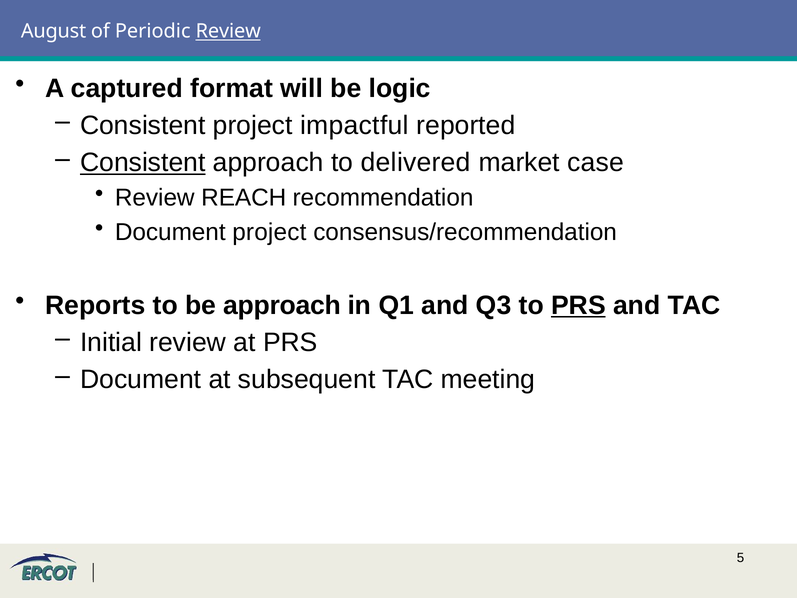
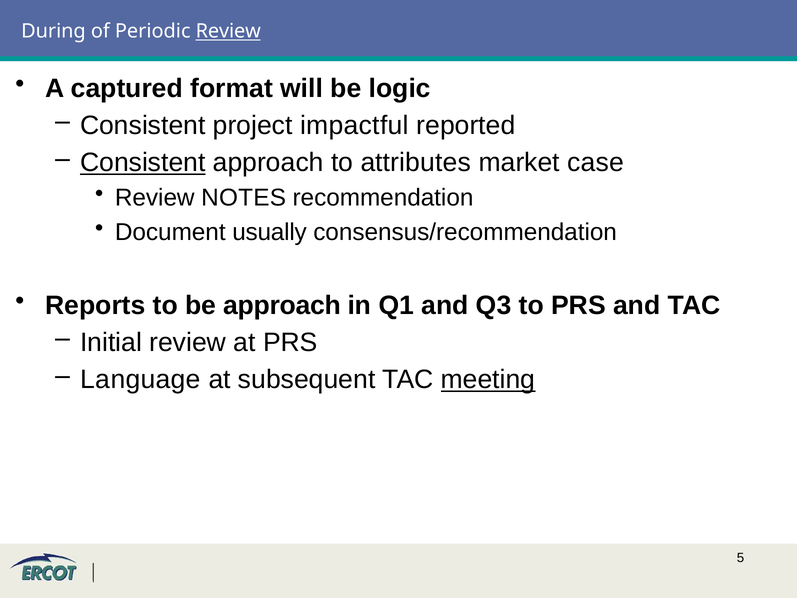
August: August -> During
delivered: delivered -> attributes
REACH: REACH -> NOTES
Document project: project -> usually
PRS at (578, 305) underline: present -> none
Document at (141, 379): Document -> Language
meeting underline: none -> present
